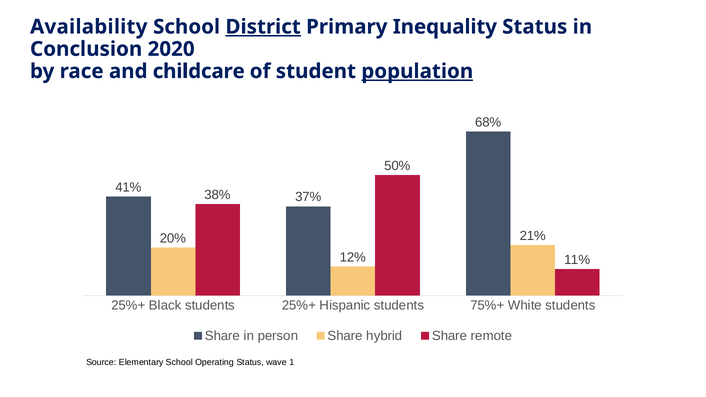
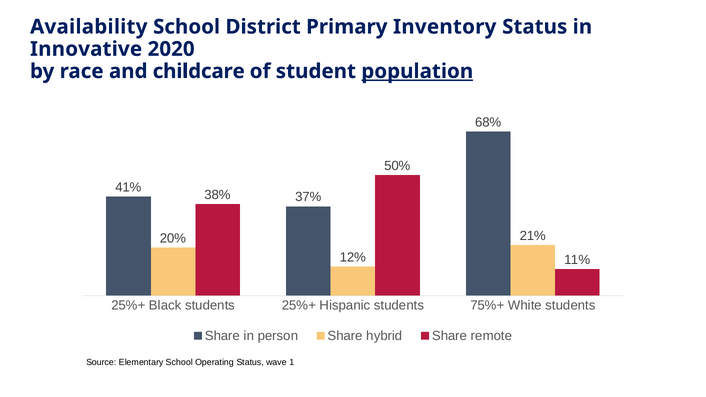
District underline: present -> none
Inequality: Inequality -> Inventory
Conclusion: Conclusion -> Innovative
